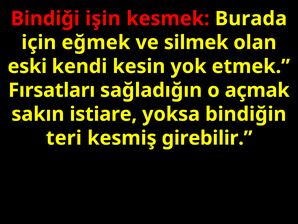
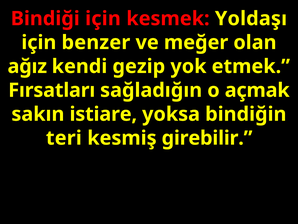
Bindiği işin: işin -> için
Burada: Burada -> Yoldaşı
eğmek: eğmek -> benzer
silmek: silmek -> meğer
eski: eski -> ağız
kesin: kesin -> gezip
